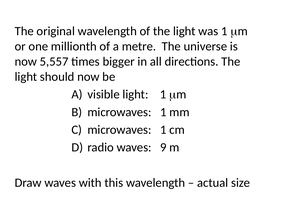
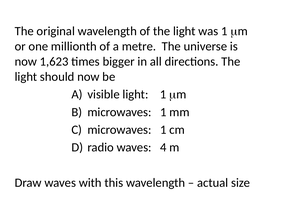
5,557: 5,557 -> 1,623
9: 9 -> 4
